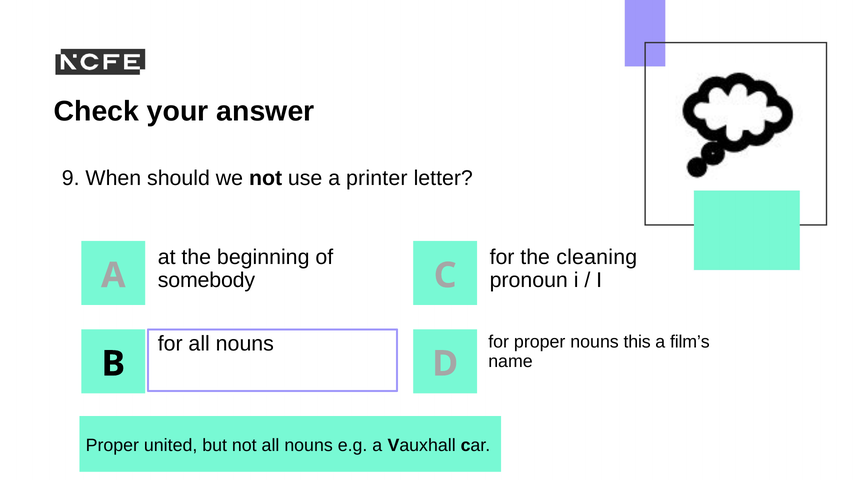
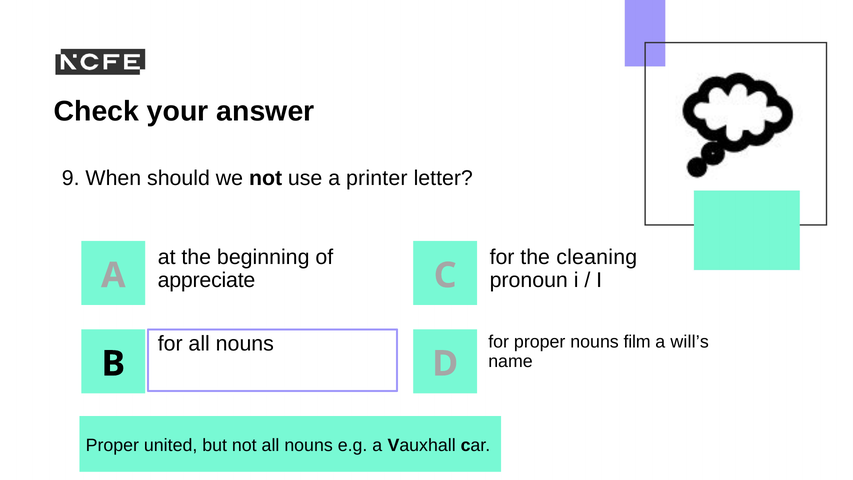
somebody: somebody -> appreciate
this: this -> film
film’s: film’s -> will’s
